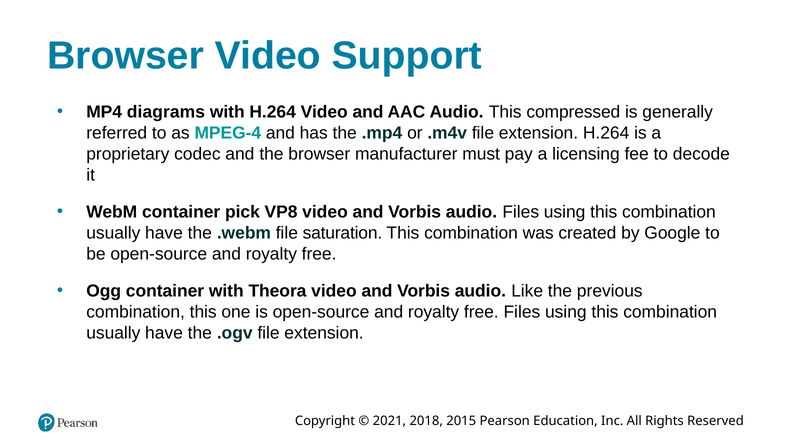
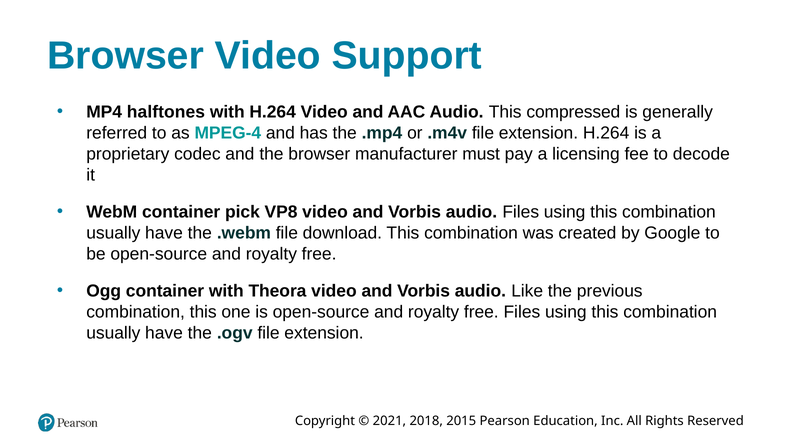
diagrams: diagrams -> halftones
saturation: saturation -> download
